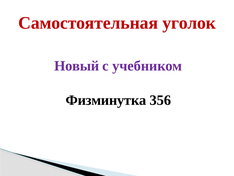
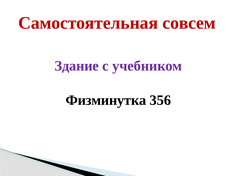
уголок: уголок -> совсем
Новый: Новый -> Здание
